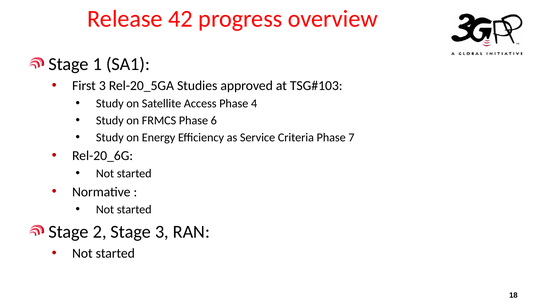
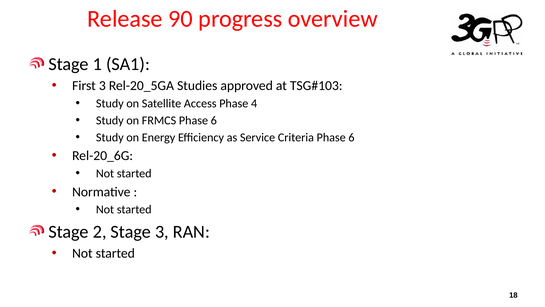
42: 42 -> 90
Criteria Phase 7: 7 -> 6
